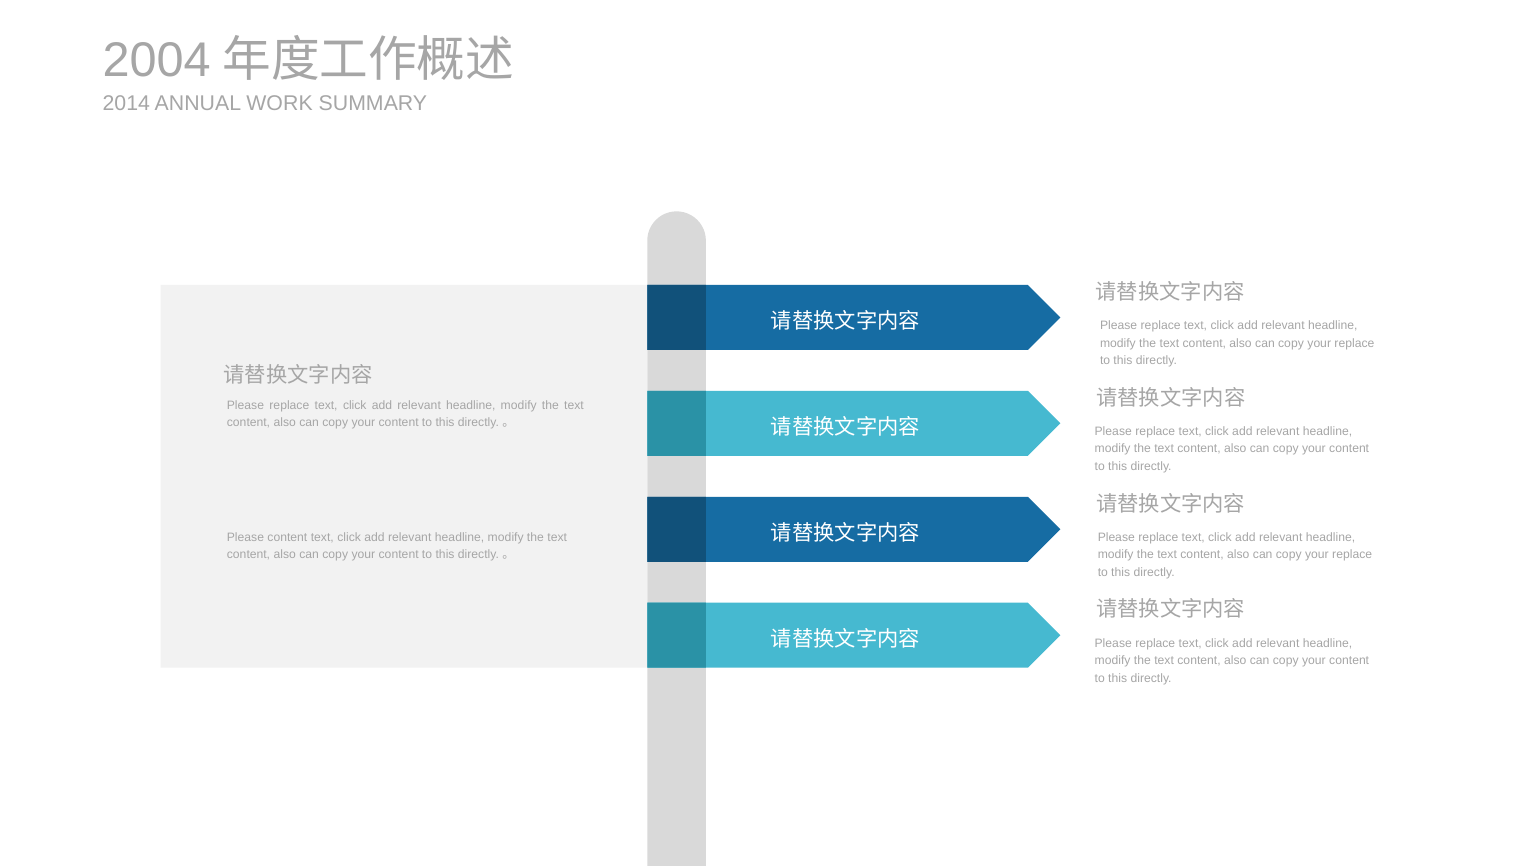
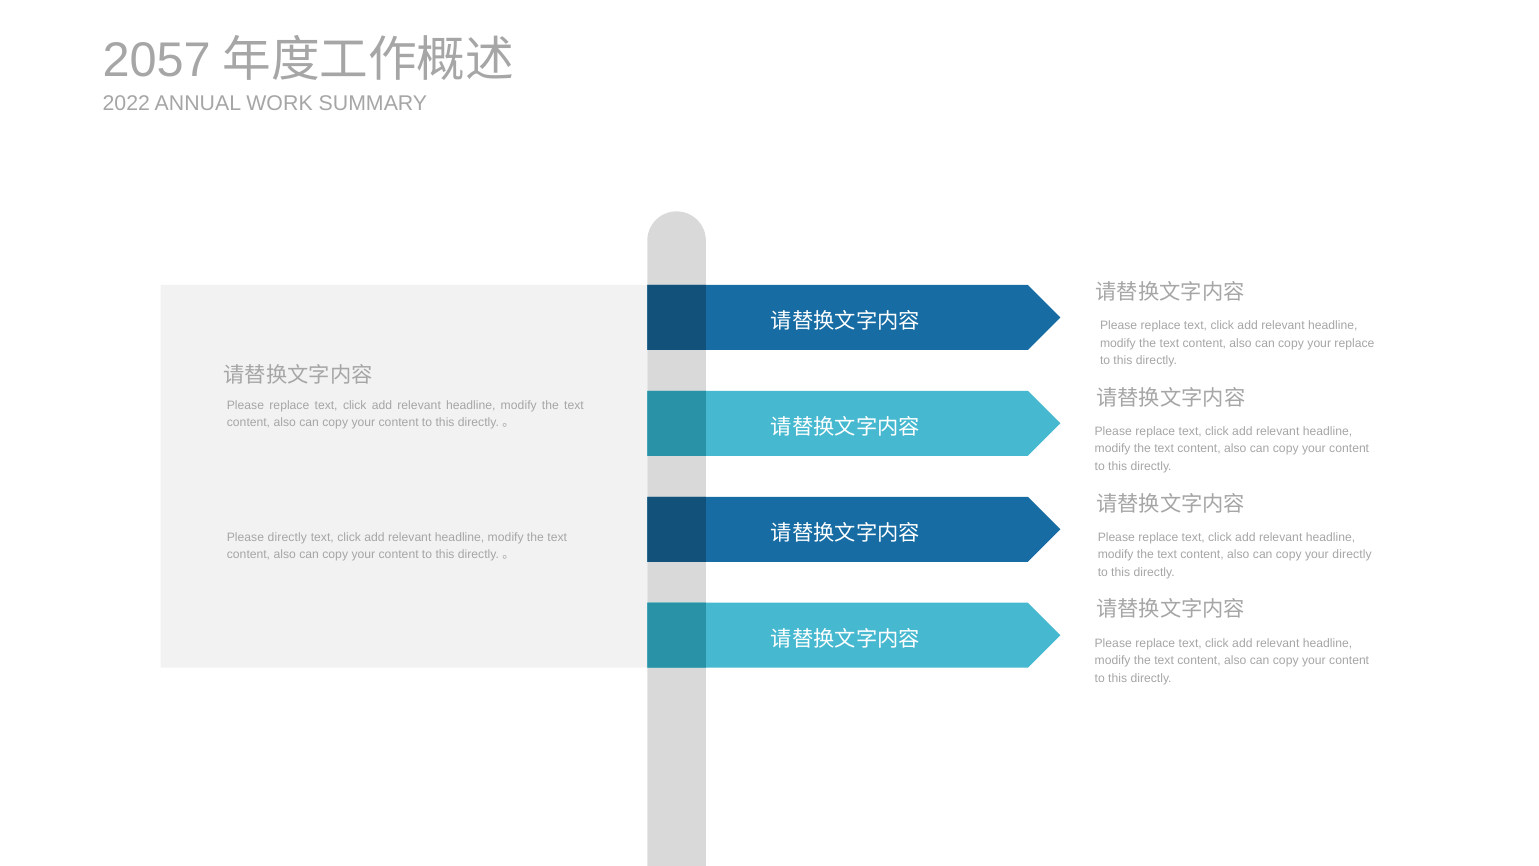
2004: 2004 -> 2057
2014: 2014 -> 2022
Please content: content -> directly
replace at (1352, 555): replace -> directly
